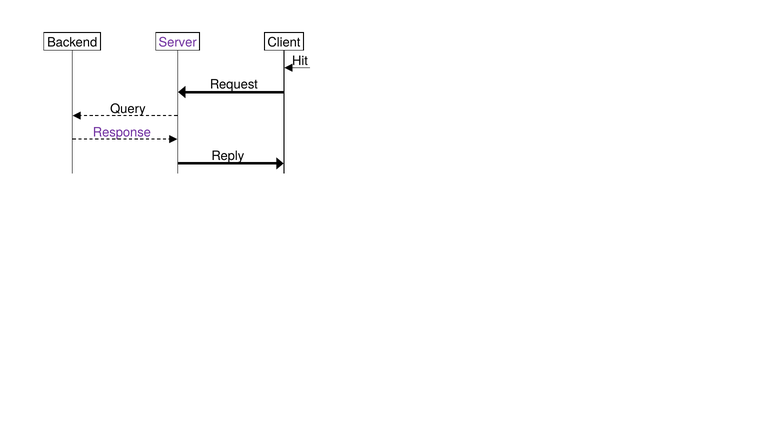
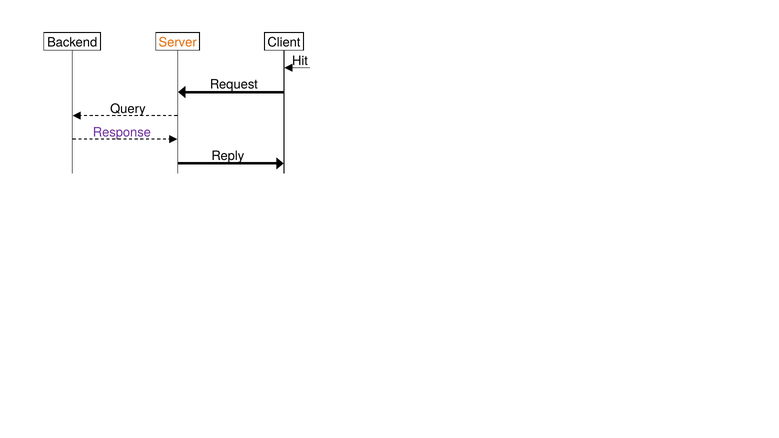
Server colour: purple -> orange
